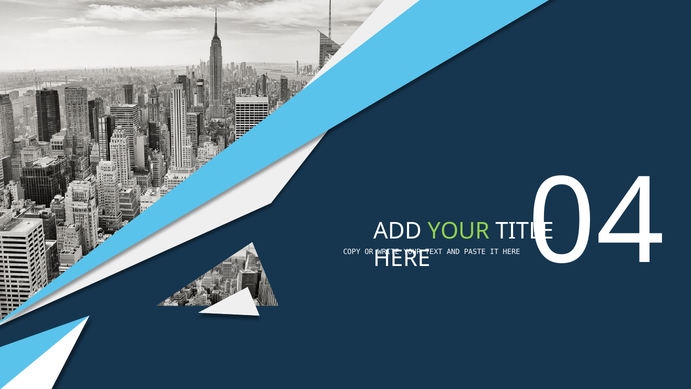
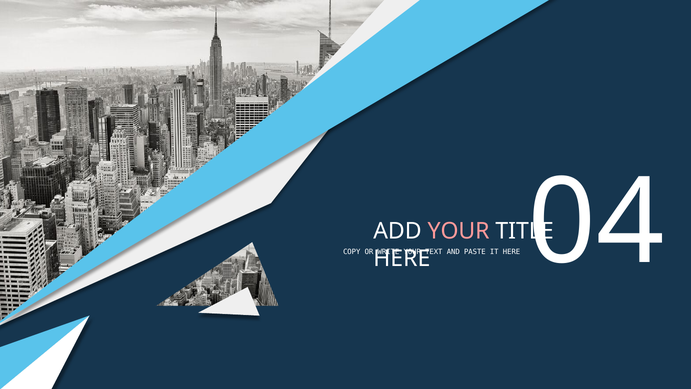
YOUR at (459, 231) colour: light green -> pink
